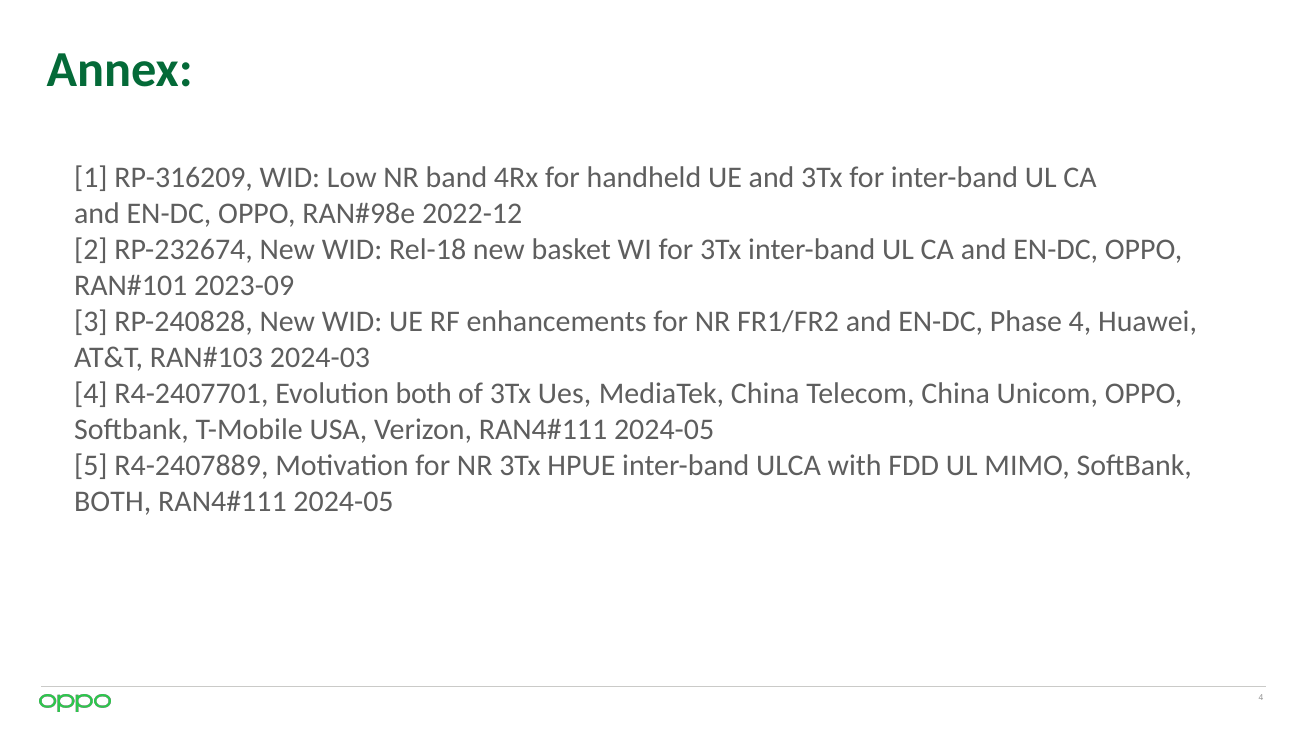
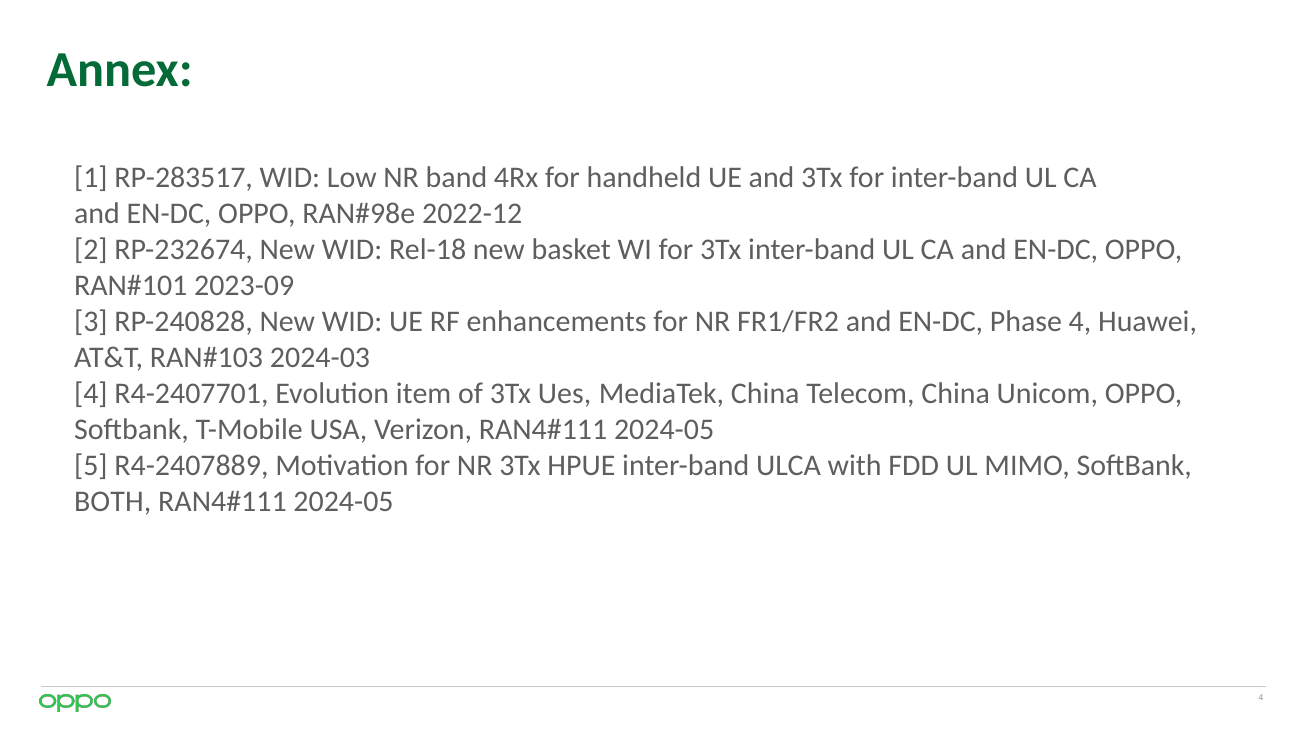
RP-316209: RP-316209 -> RP-283517
Evolution both: both -> item
